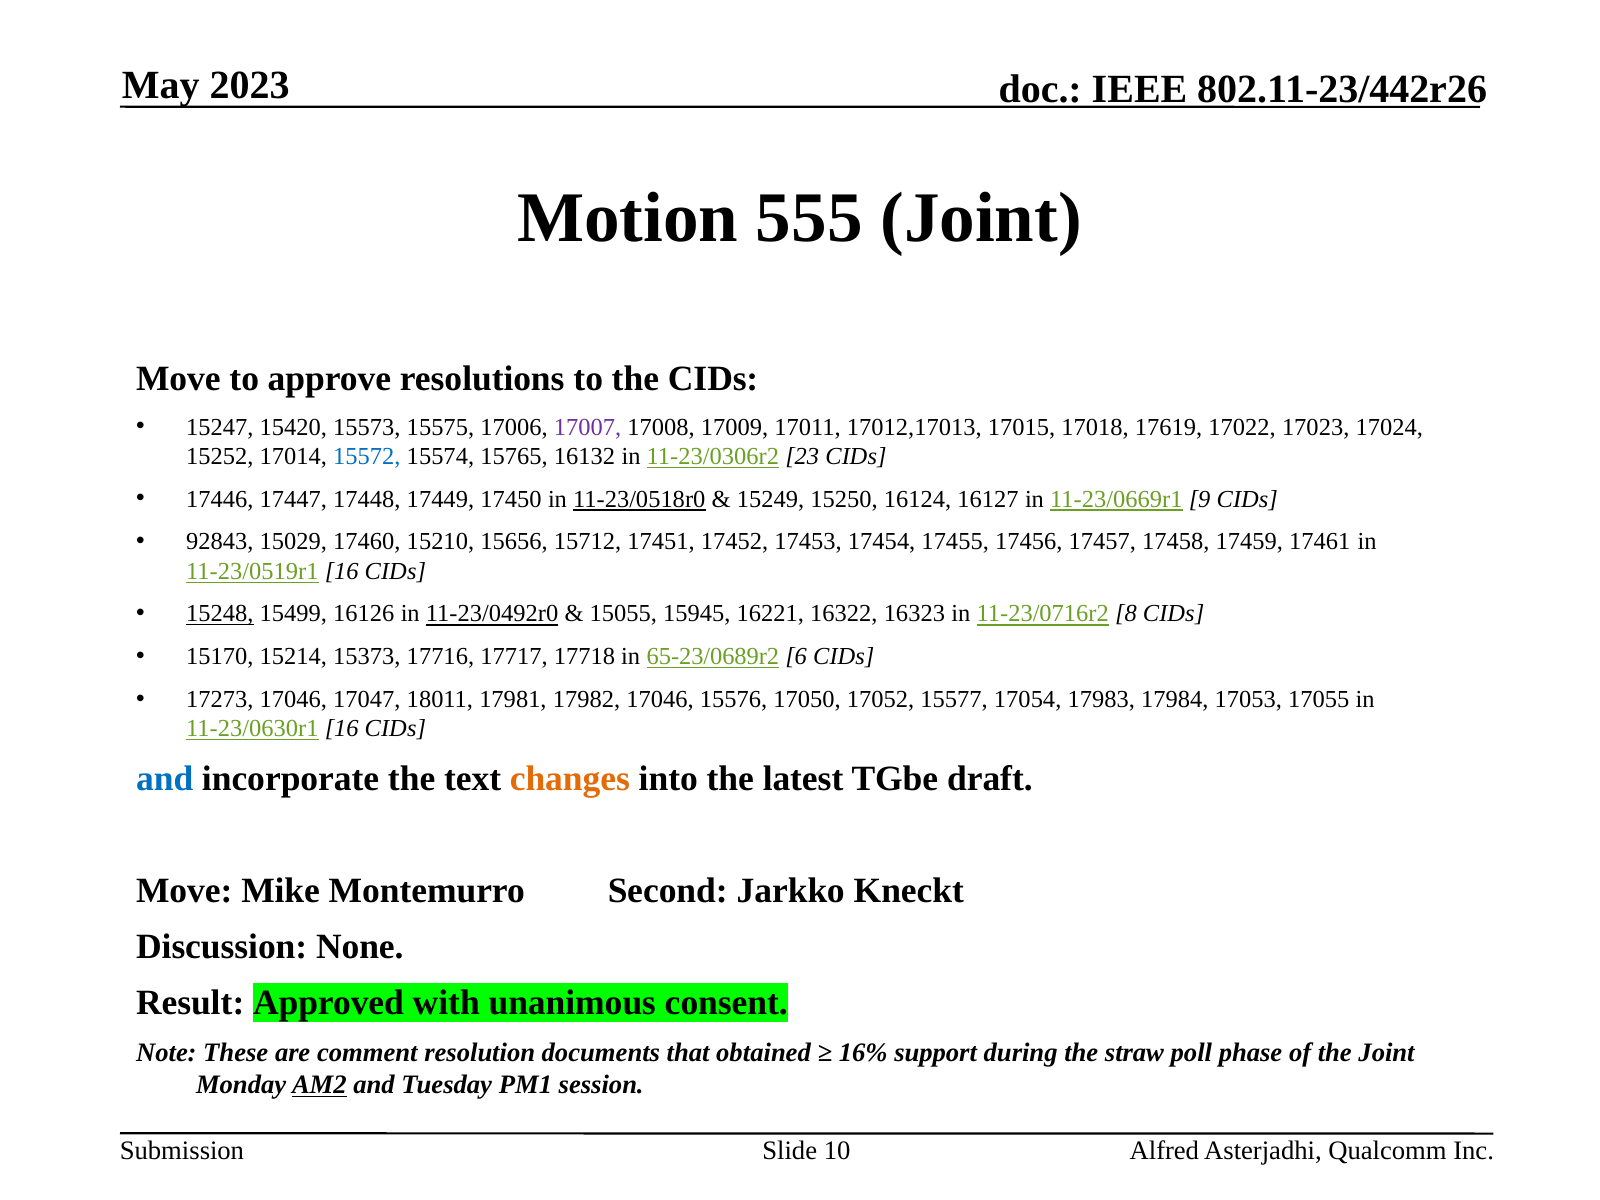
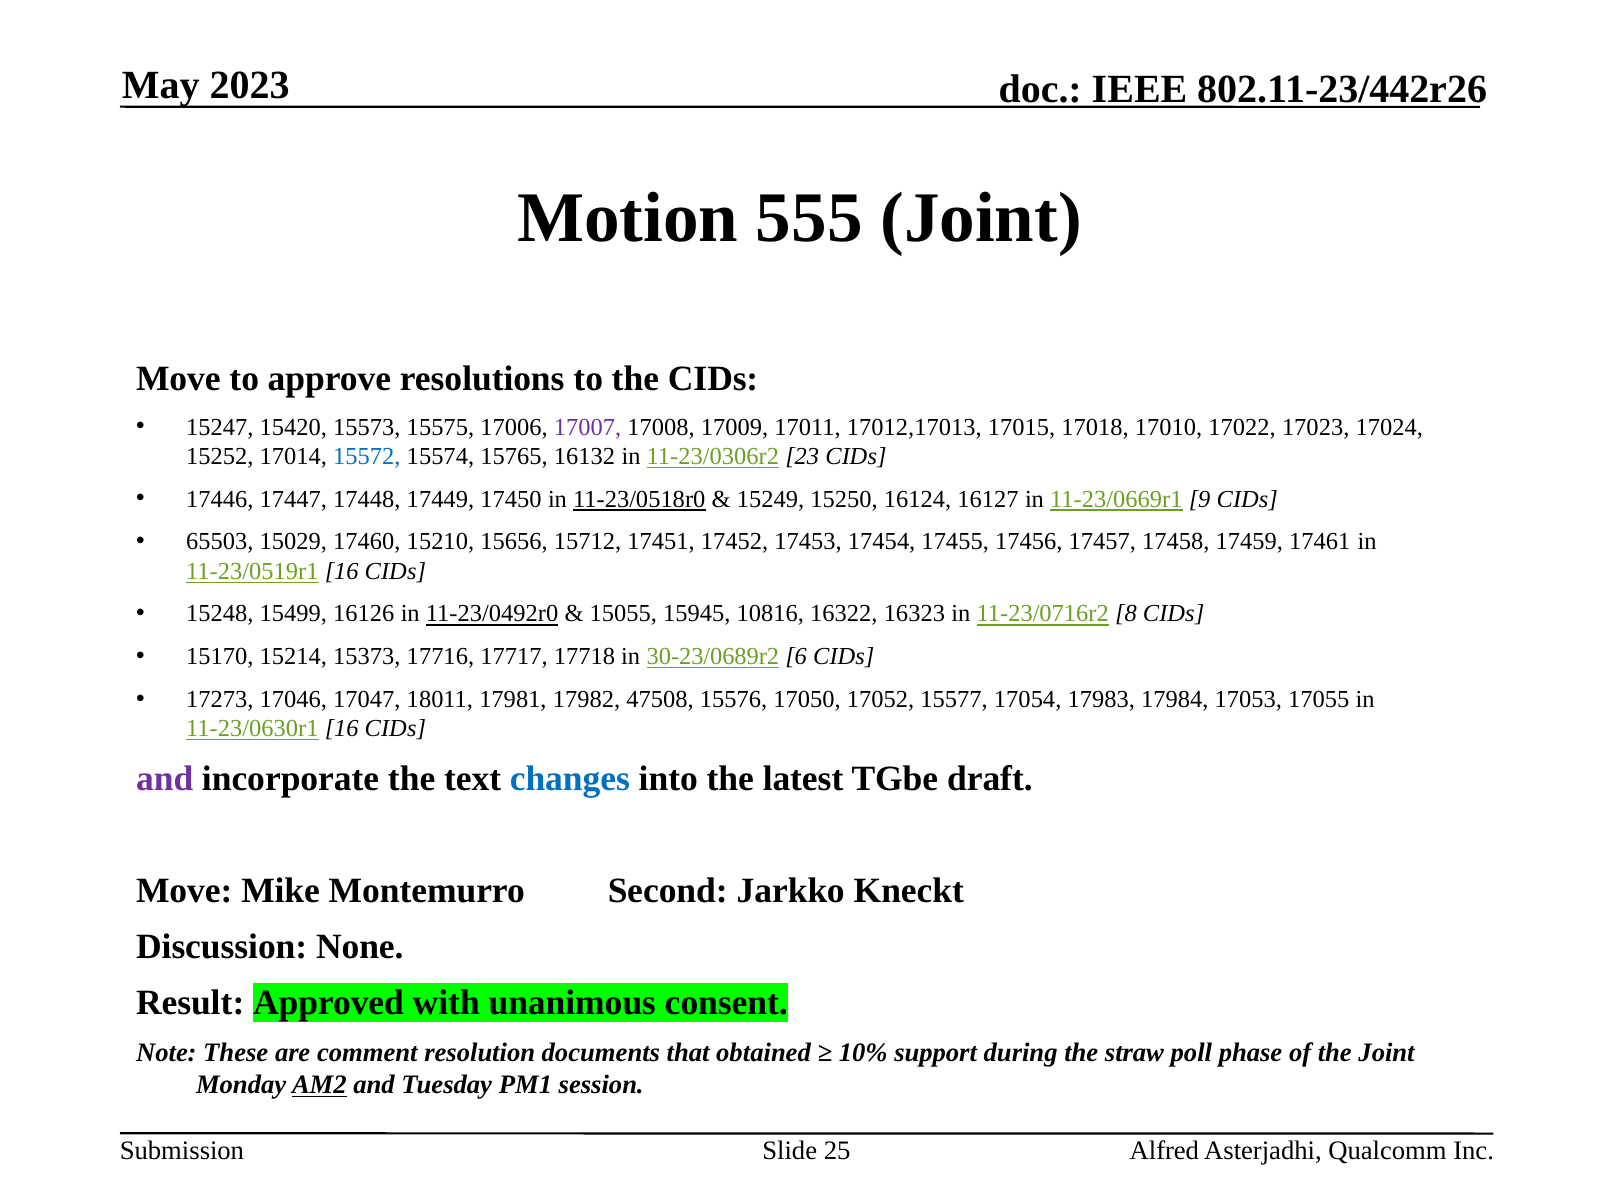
17619: 17619 -> 17010
92843: 92843 -> 65503
15248 underline: present -> none
16221: 16221 -> 10816
65-23/0689r2: 65-23/0689r2 -> 30-23/0689r2
17982 17046: 17046 -> 47508
and at (165, 779) colour: blue -> purple
changes colour: orange -> blue
16%: 16% -> 10%
10: 10 -> 25
